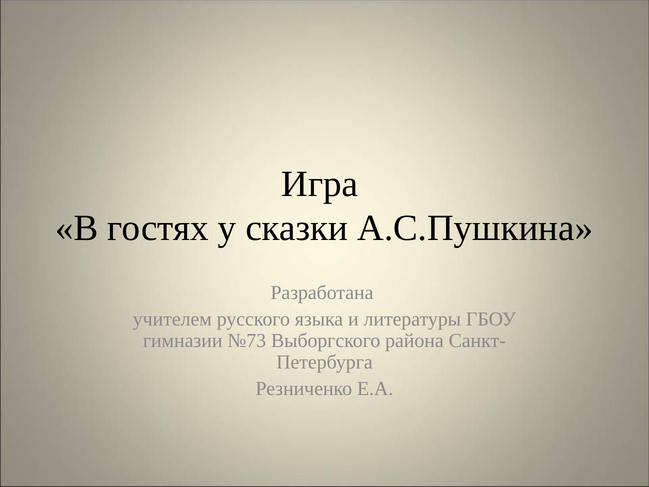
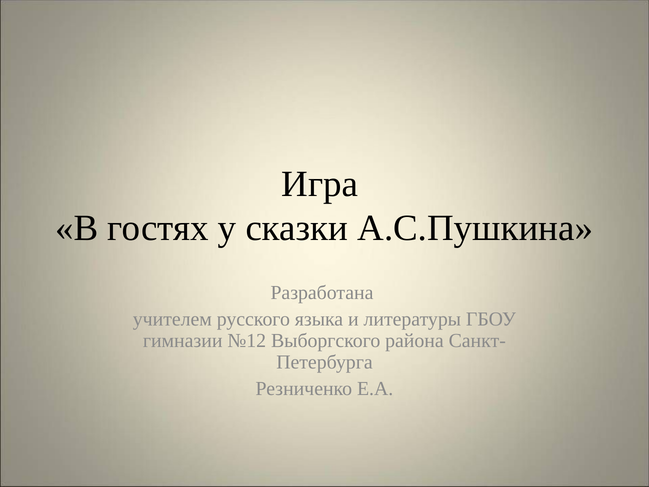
№73: №73 -> №12
